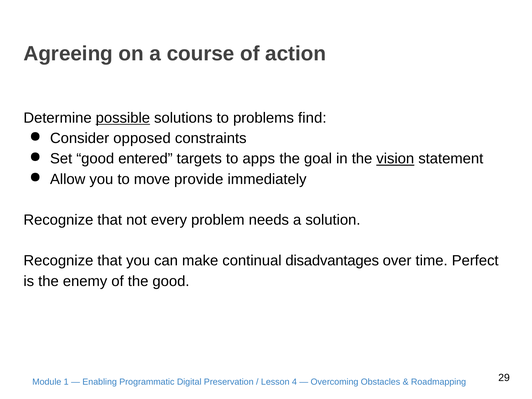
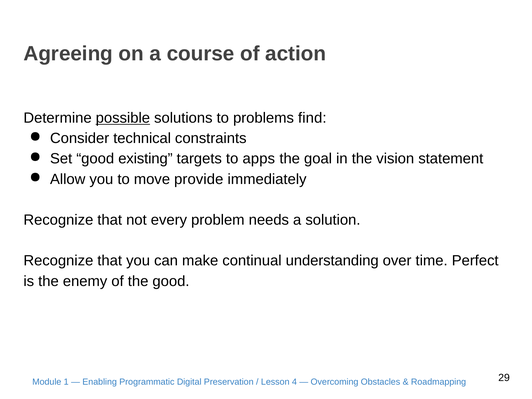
opposed: opposed -> technical
entered: entered -> existing
vision underline: present -> none
disadvantages: disadvantages -> understanding
